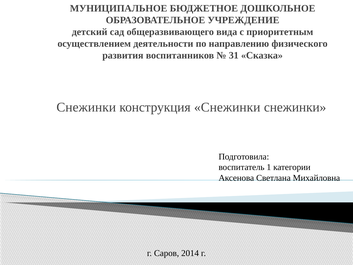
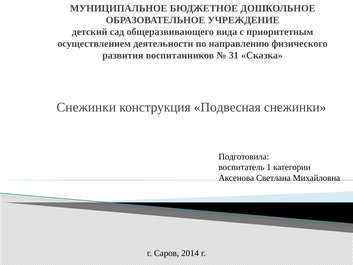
конструкция Снежинки: Снежинки -> Подвесная
